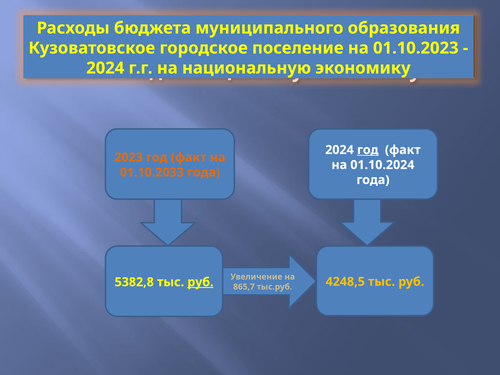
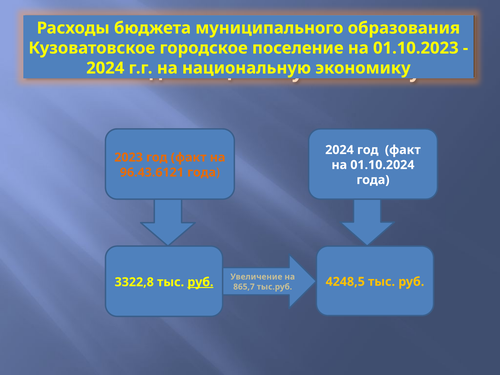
год at (368, 150) underline: present -> none
01.10.2033: 01.10.2033 -> 96.43.6121
5382,8: 5382,8 -> 3322,8
